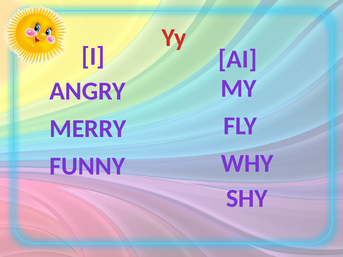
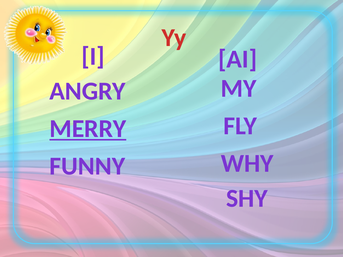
MERRY underline: none -> present
